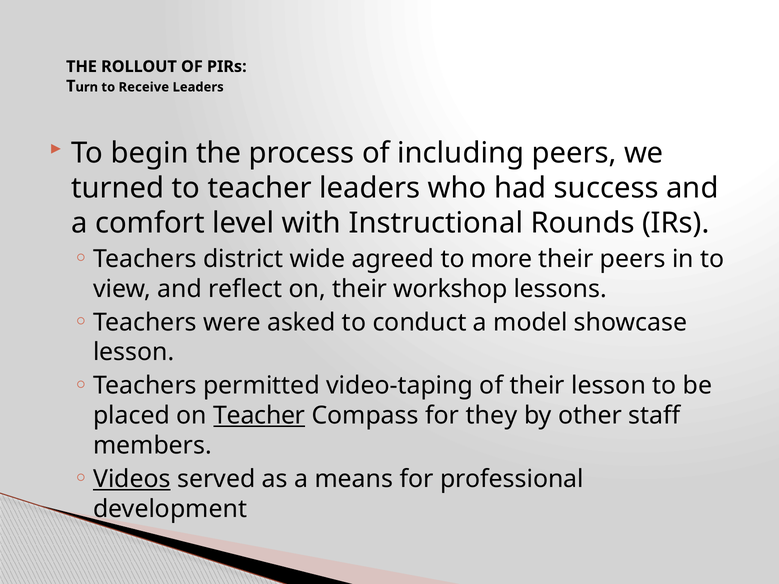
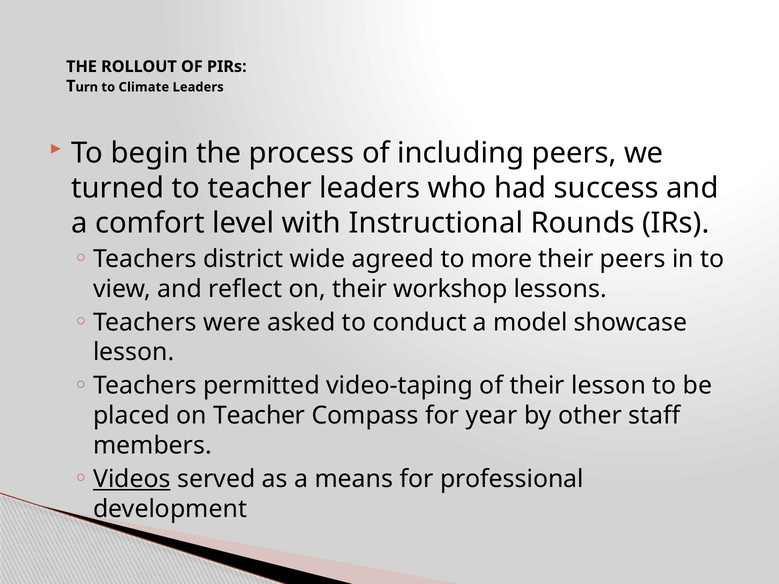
Receive: Receive -> Climate
Teacher at (259, 416) underline: present -> none
they: they -> year
